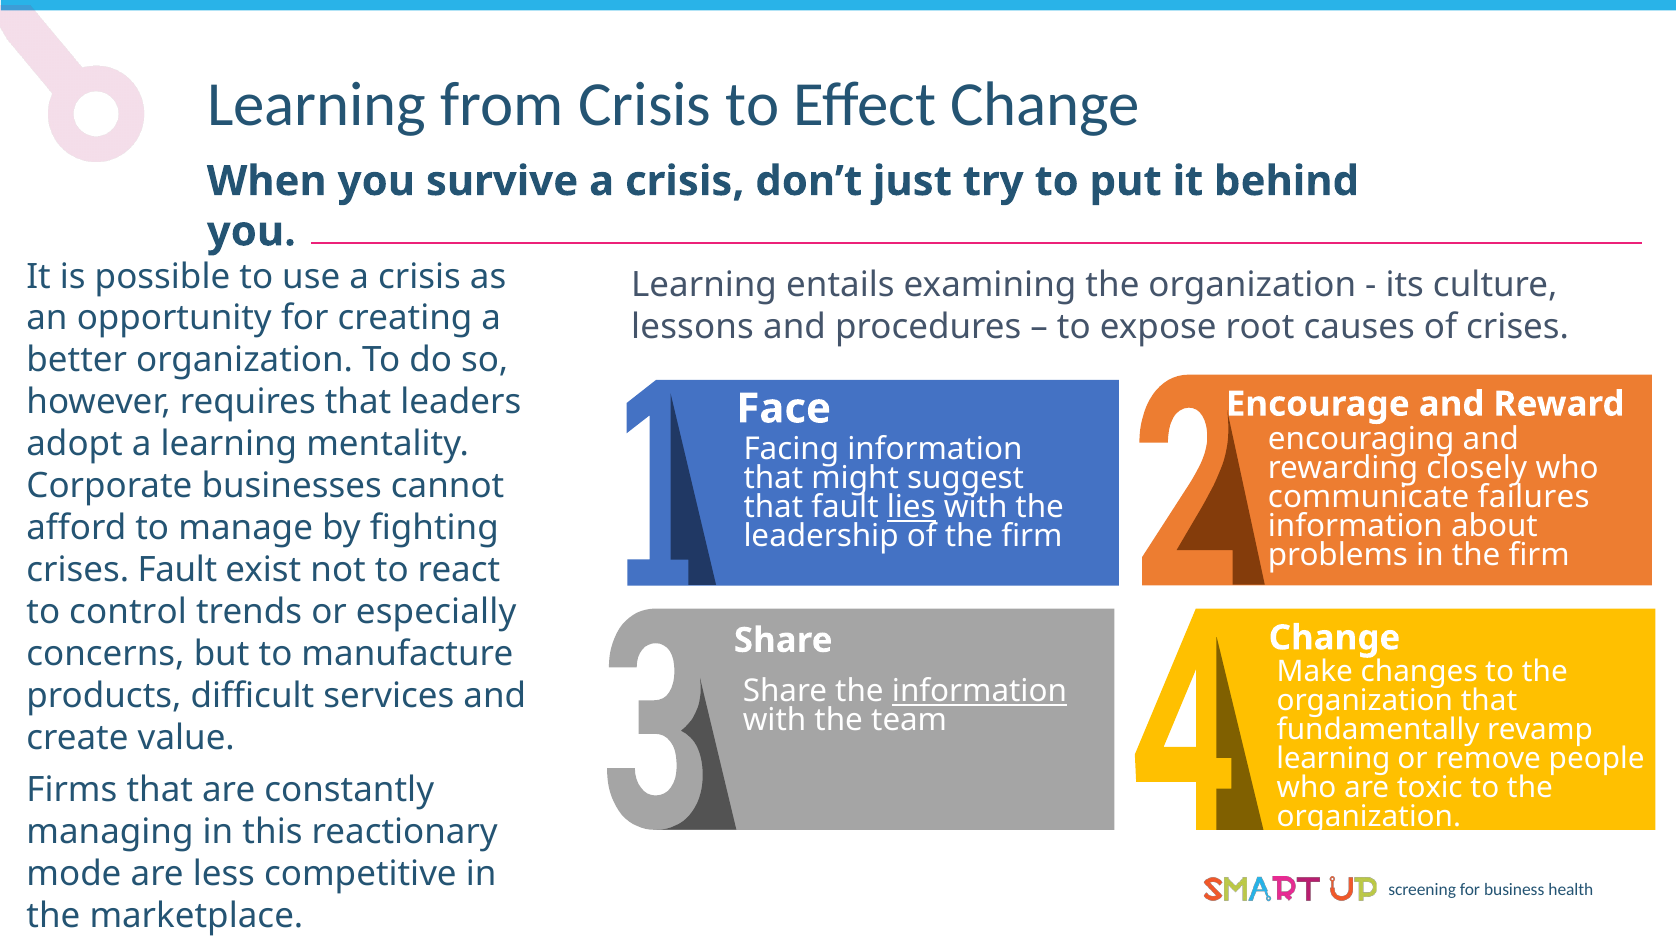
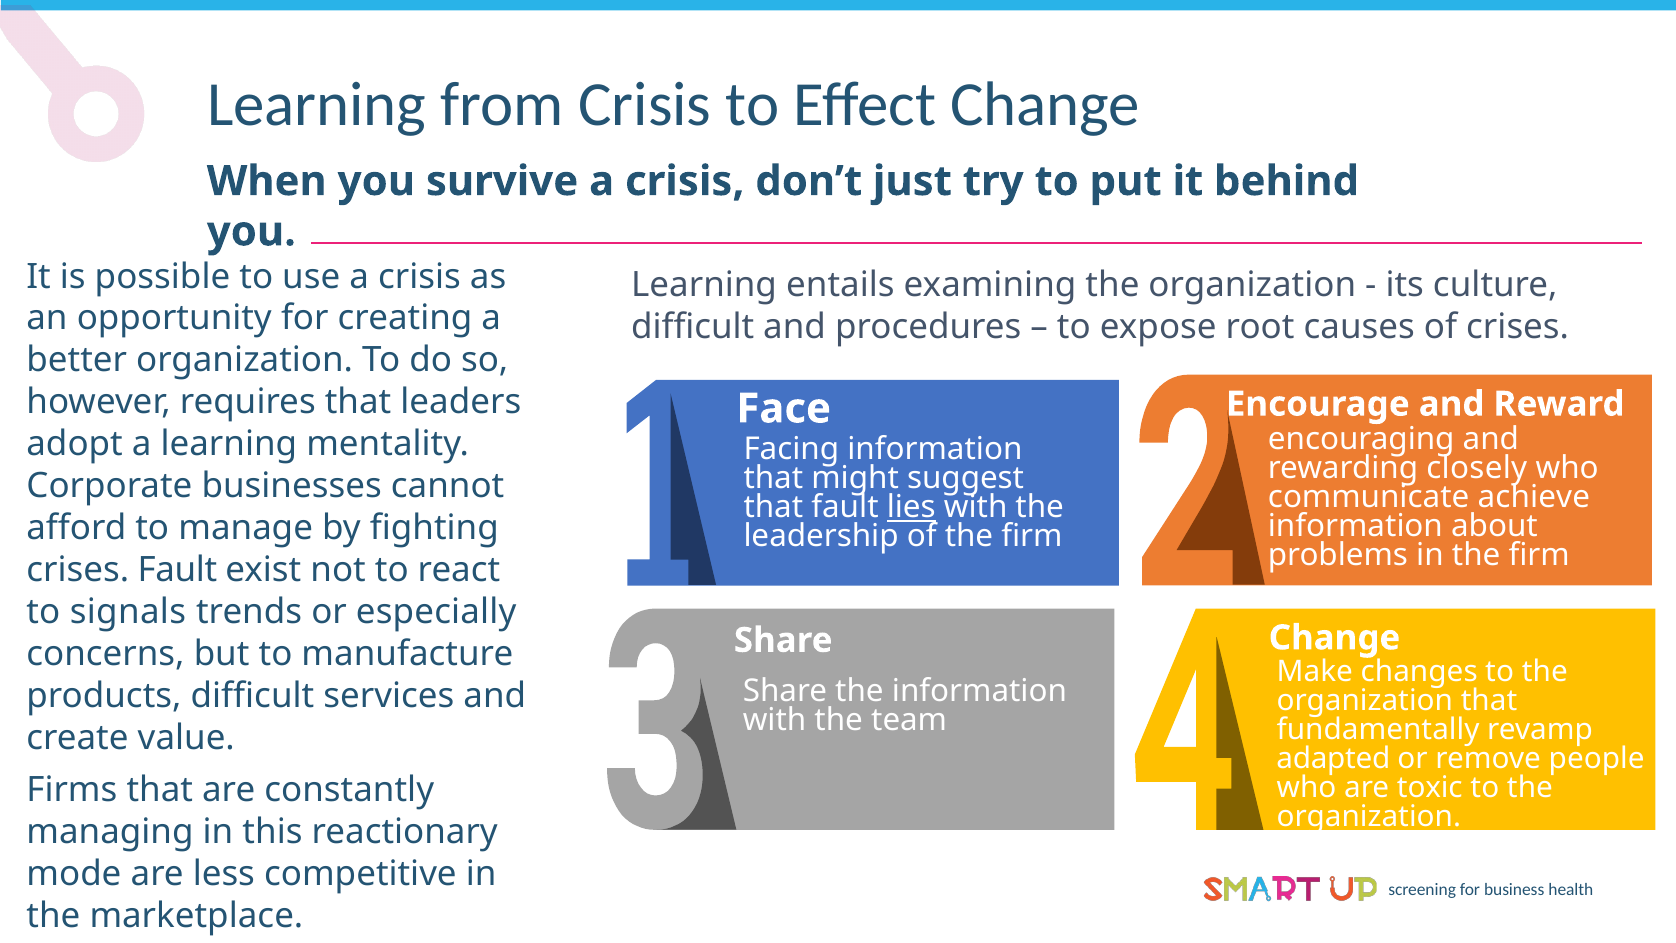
lessons at (693, 326): lessons -> difficult
failures: failures -> achieve
control: control -> signals
information at (979, 691) underline: present -> none
learning at (1333, 758): learning -> adapted
